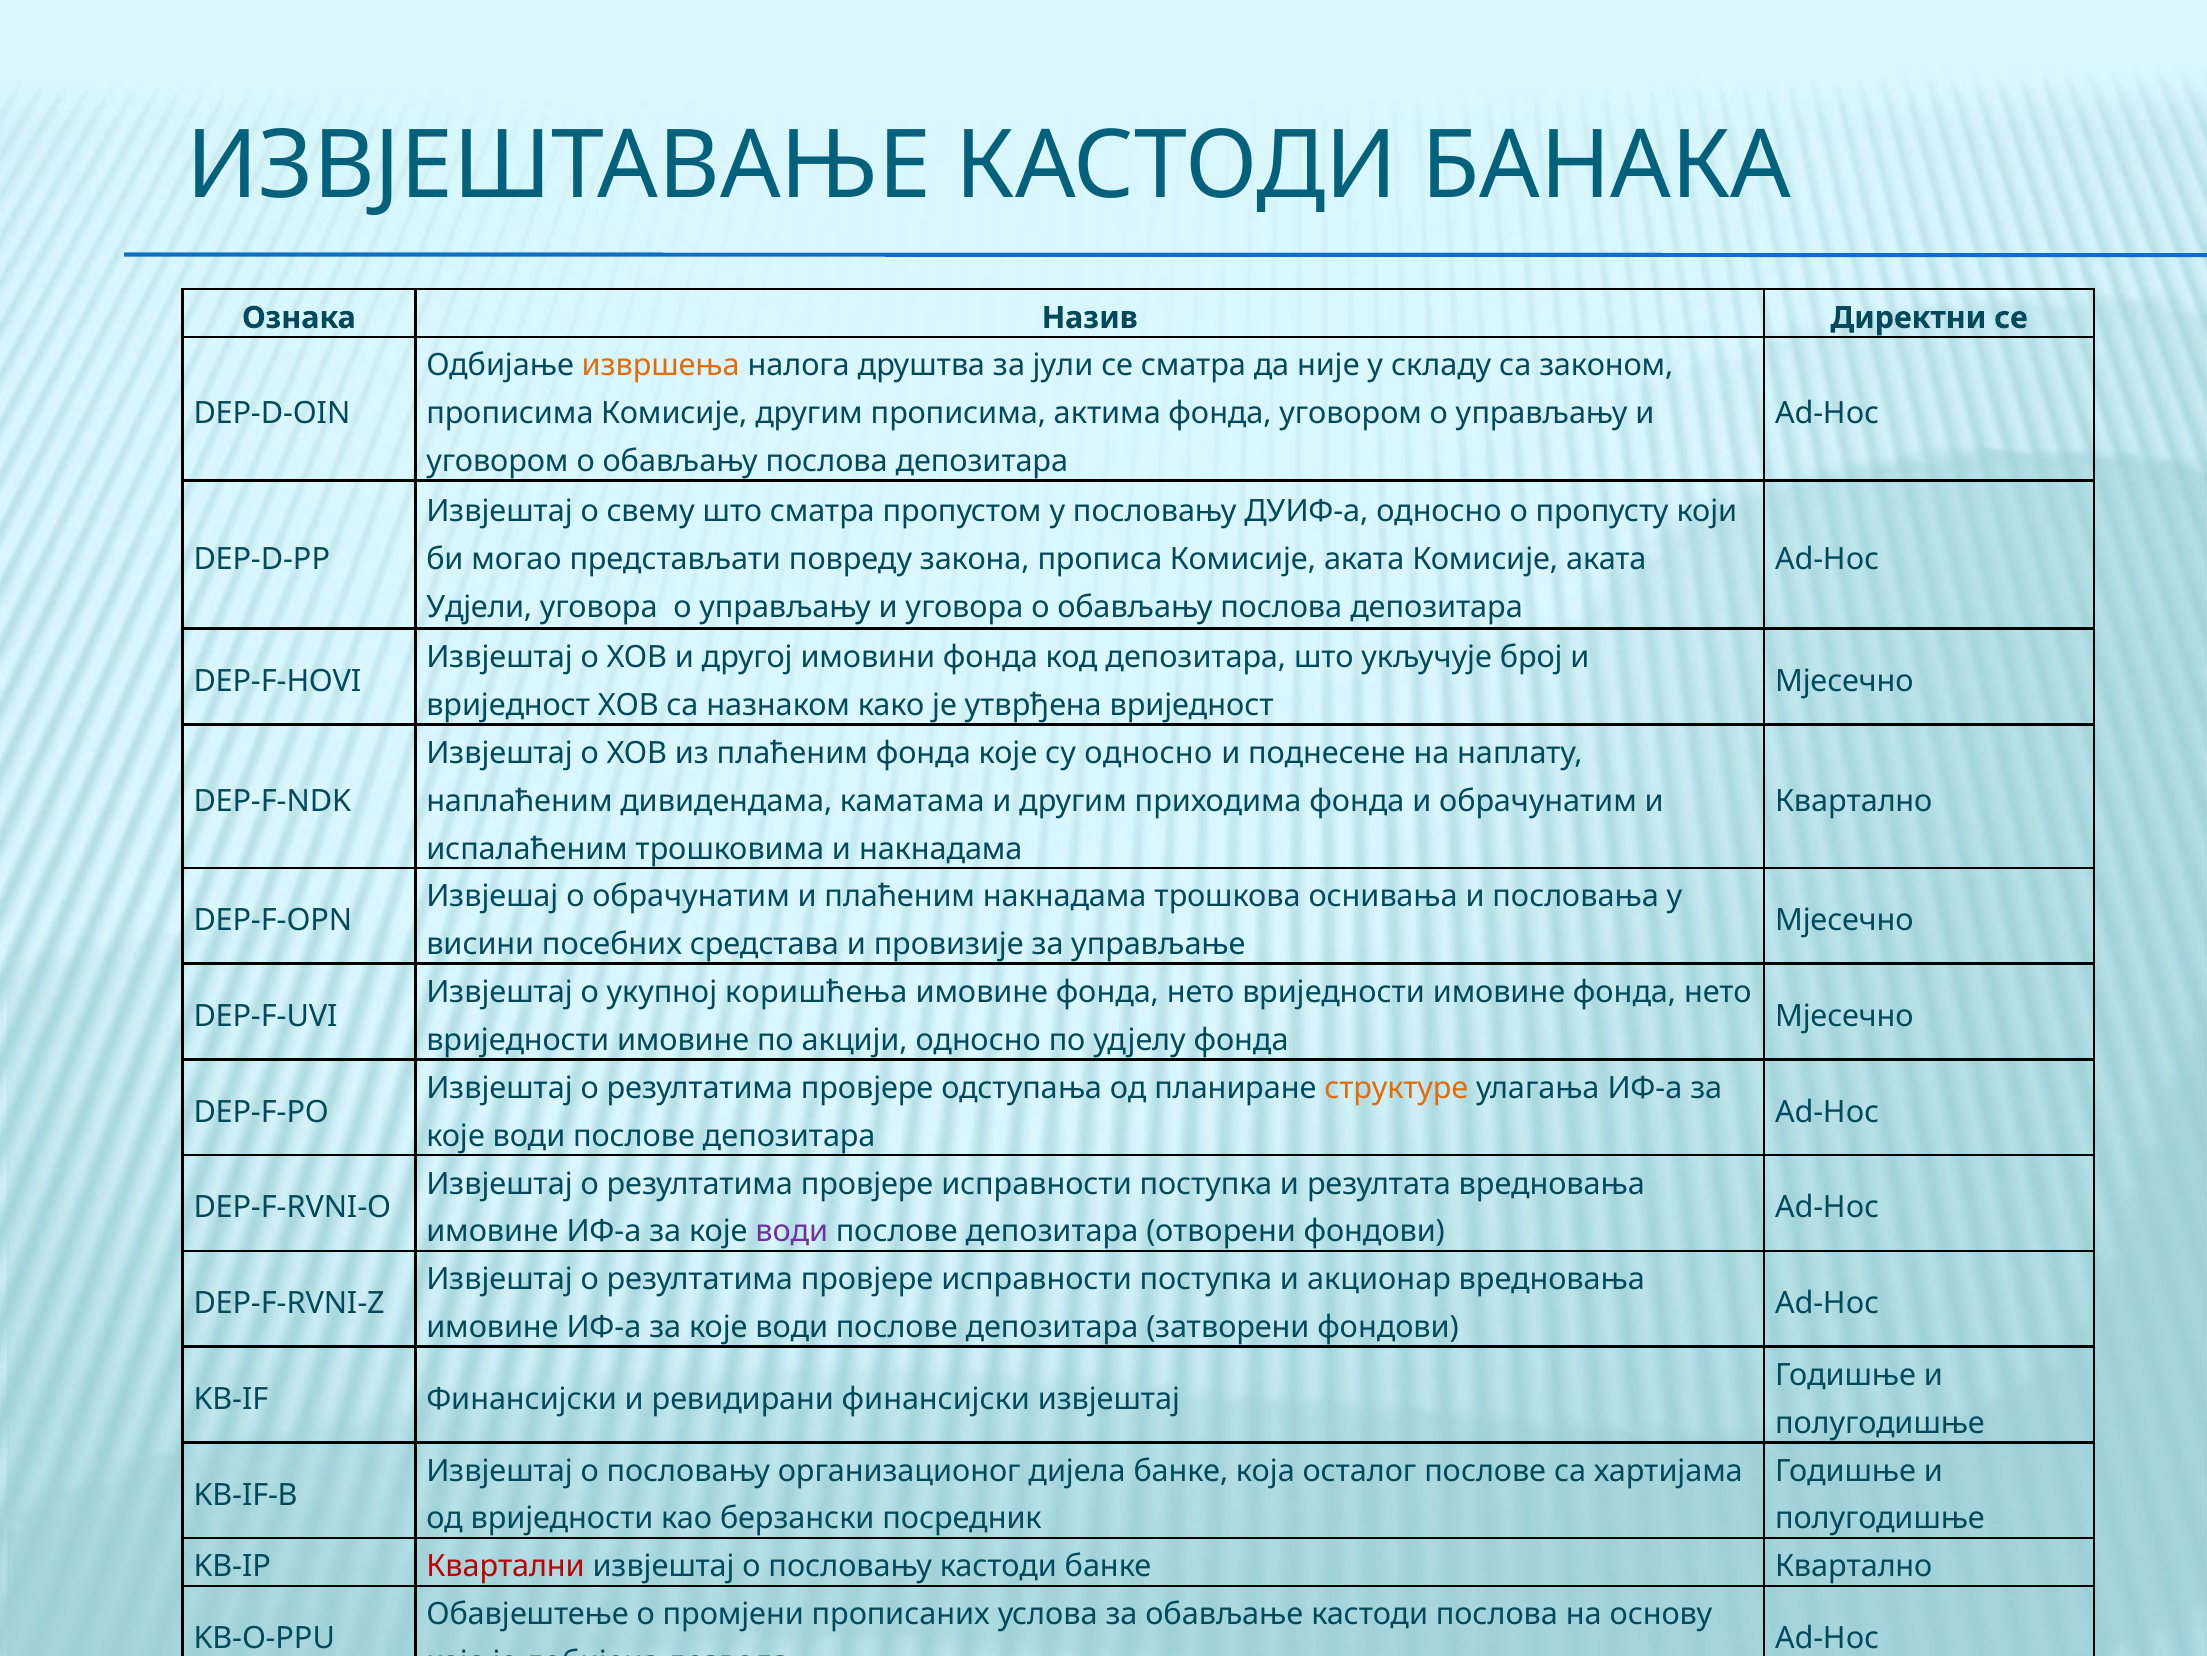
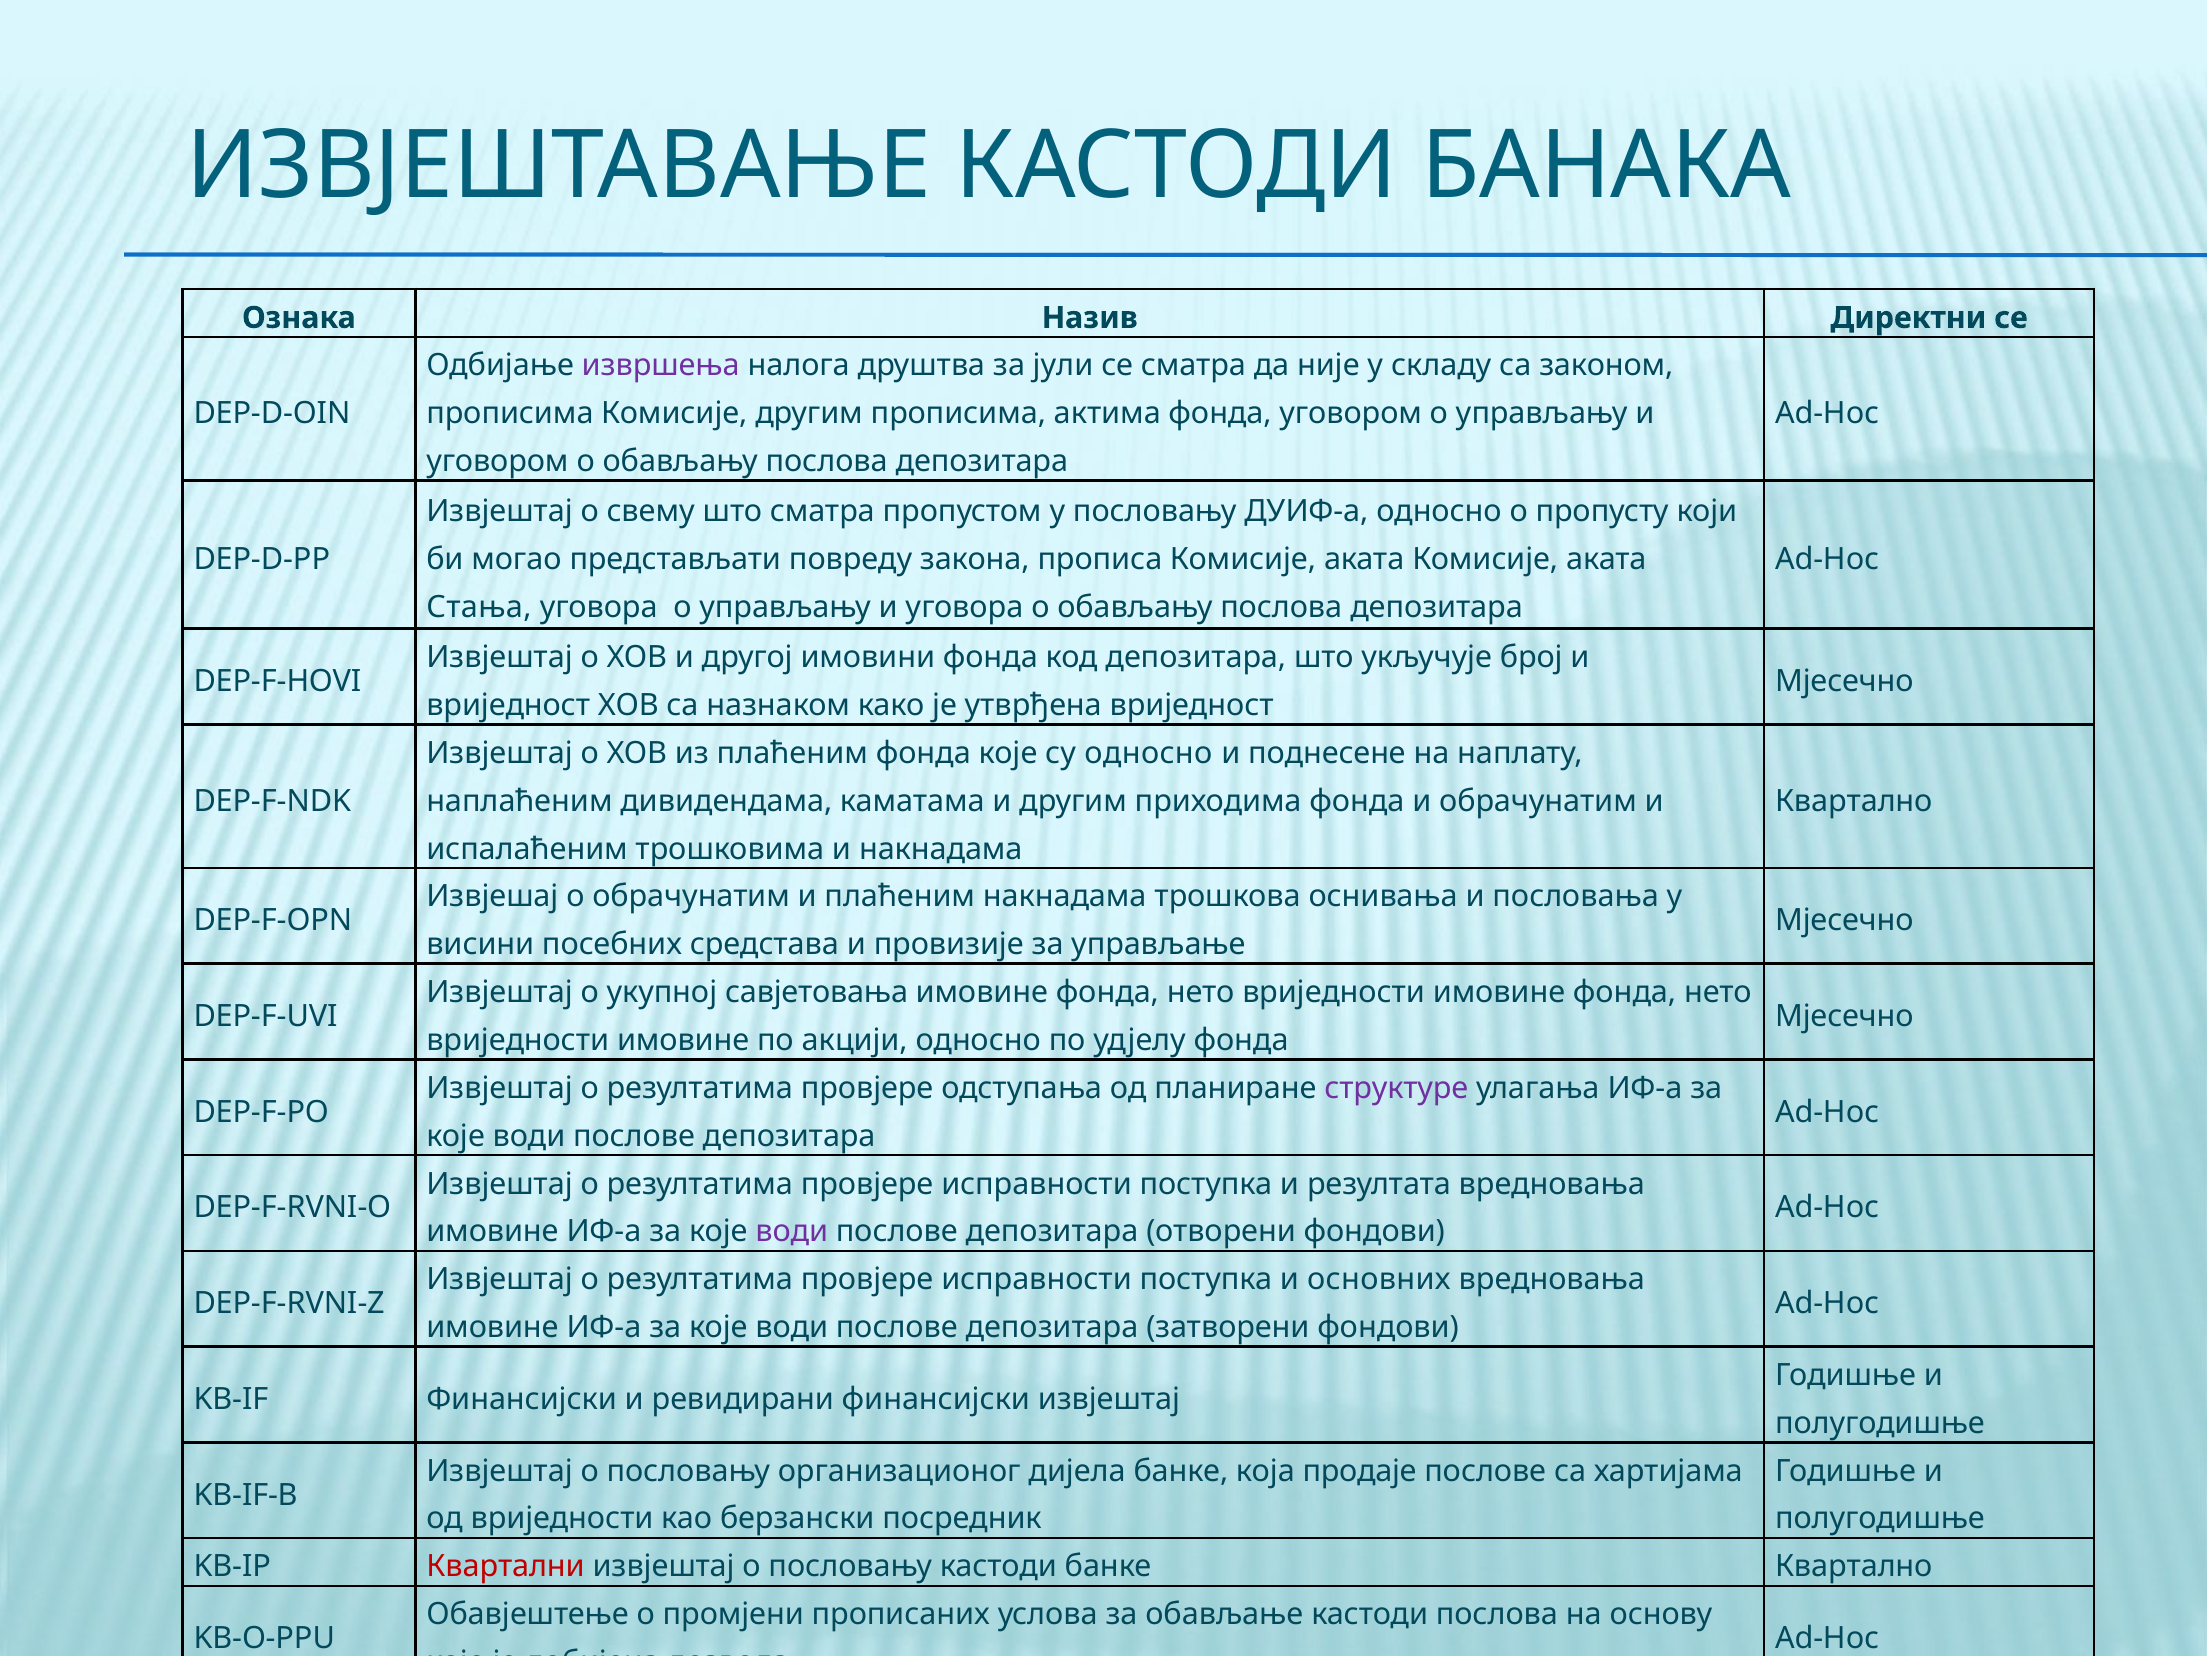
извршења colour: orange -> purple
Удјели: Удјели -> Стања
коришћења: коришћења -> савјетовања
структуре colour: orange -> purple
акционар: акционар -> основних
осталог: осталог -> продаје
